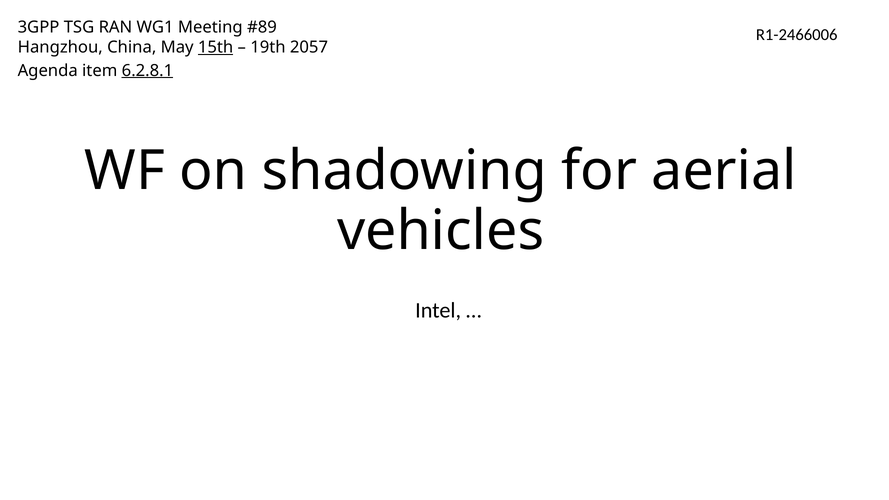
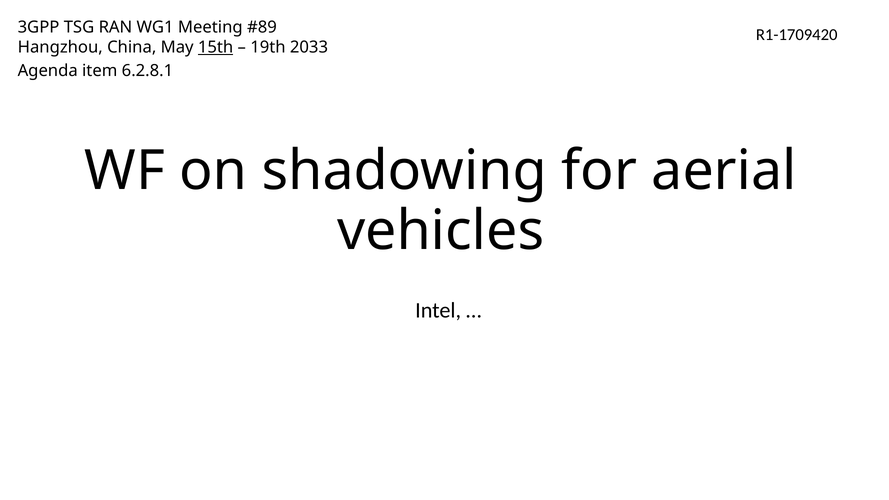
R1-2466006: R1-2466006 -> R1-1709420
2057: 2057 -> 2033
6.2.8.1 underline: present -> none
